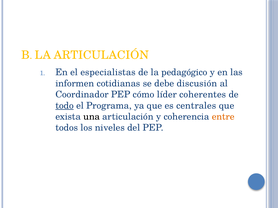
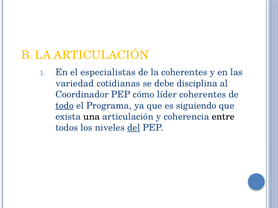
la pedagógico: pedagógico -> coherentes
informen: informen -> variedad
discusión: discusión -> disciplina
centrales: centrales -> siguiendo
entre colour: orange -> black
del underline: none -> present
